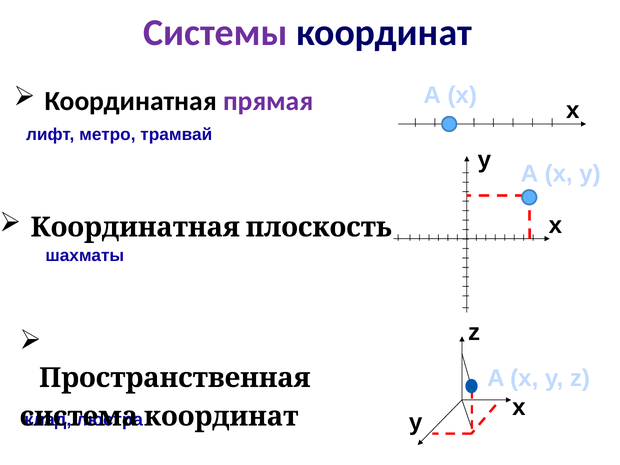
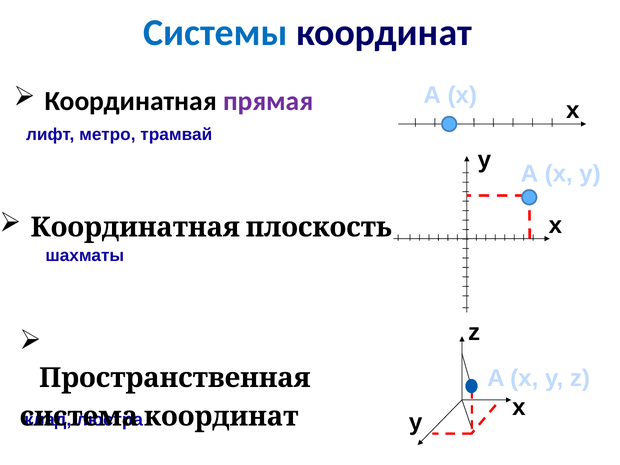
Системы colour: purple -> blue
